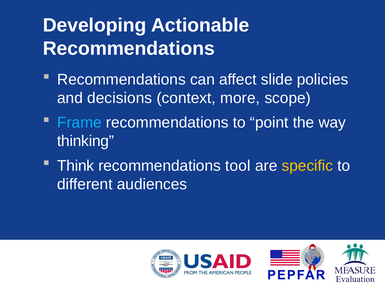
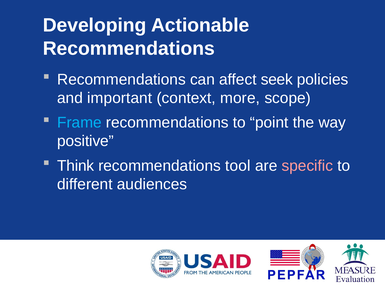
slide: slide -> seek
decisions: decisions -> important
thinking: thinking -> positive
specific colour: yellow -> pink
